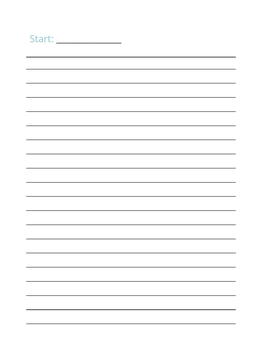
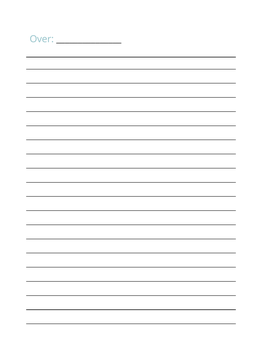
Start: Start -> Over
